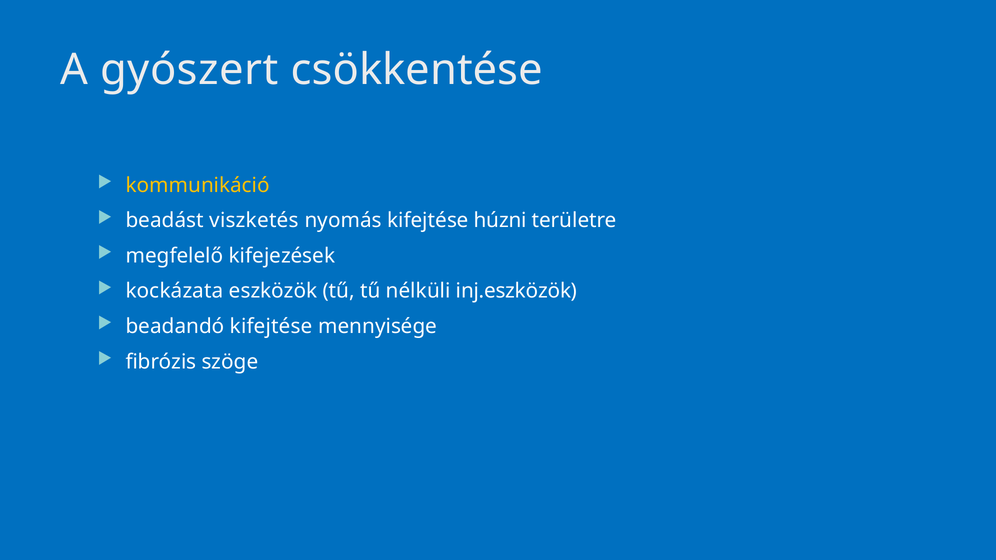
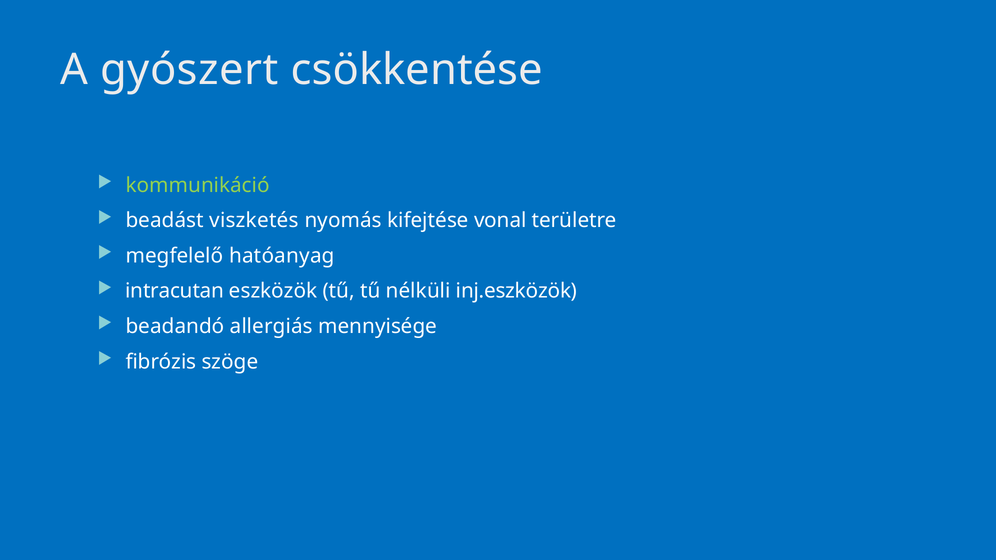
kommunikáció colour: yellow -> light green
húzni: húzni -> vonal
kifejezések: kifejezések -> hatóanyag
kockázata: kockázata -> intracutan
beadandó kifejtése: kifejtése -> allergiás
